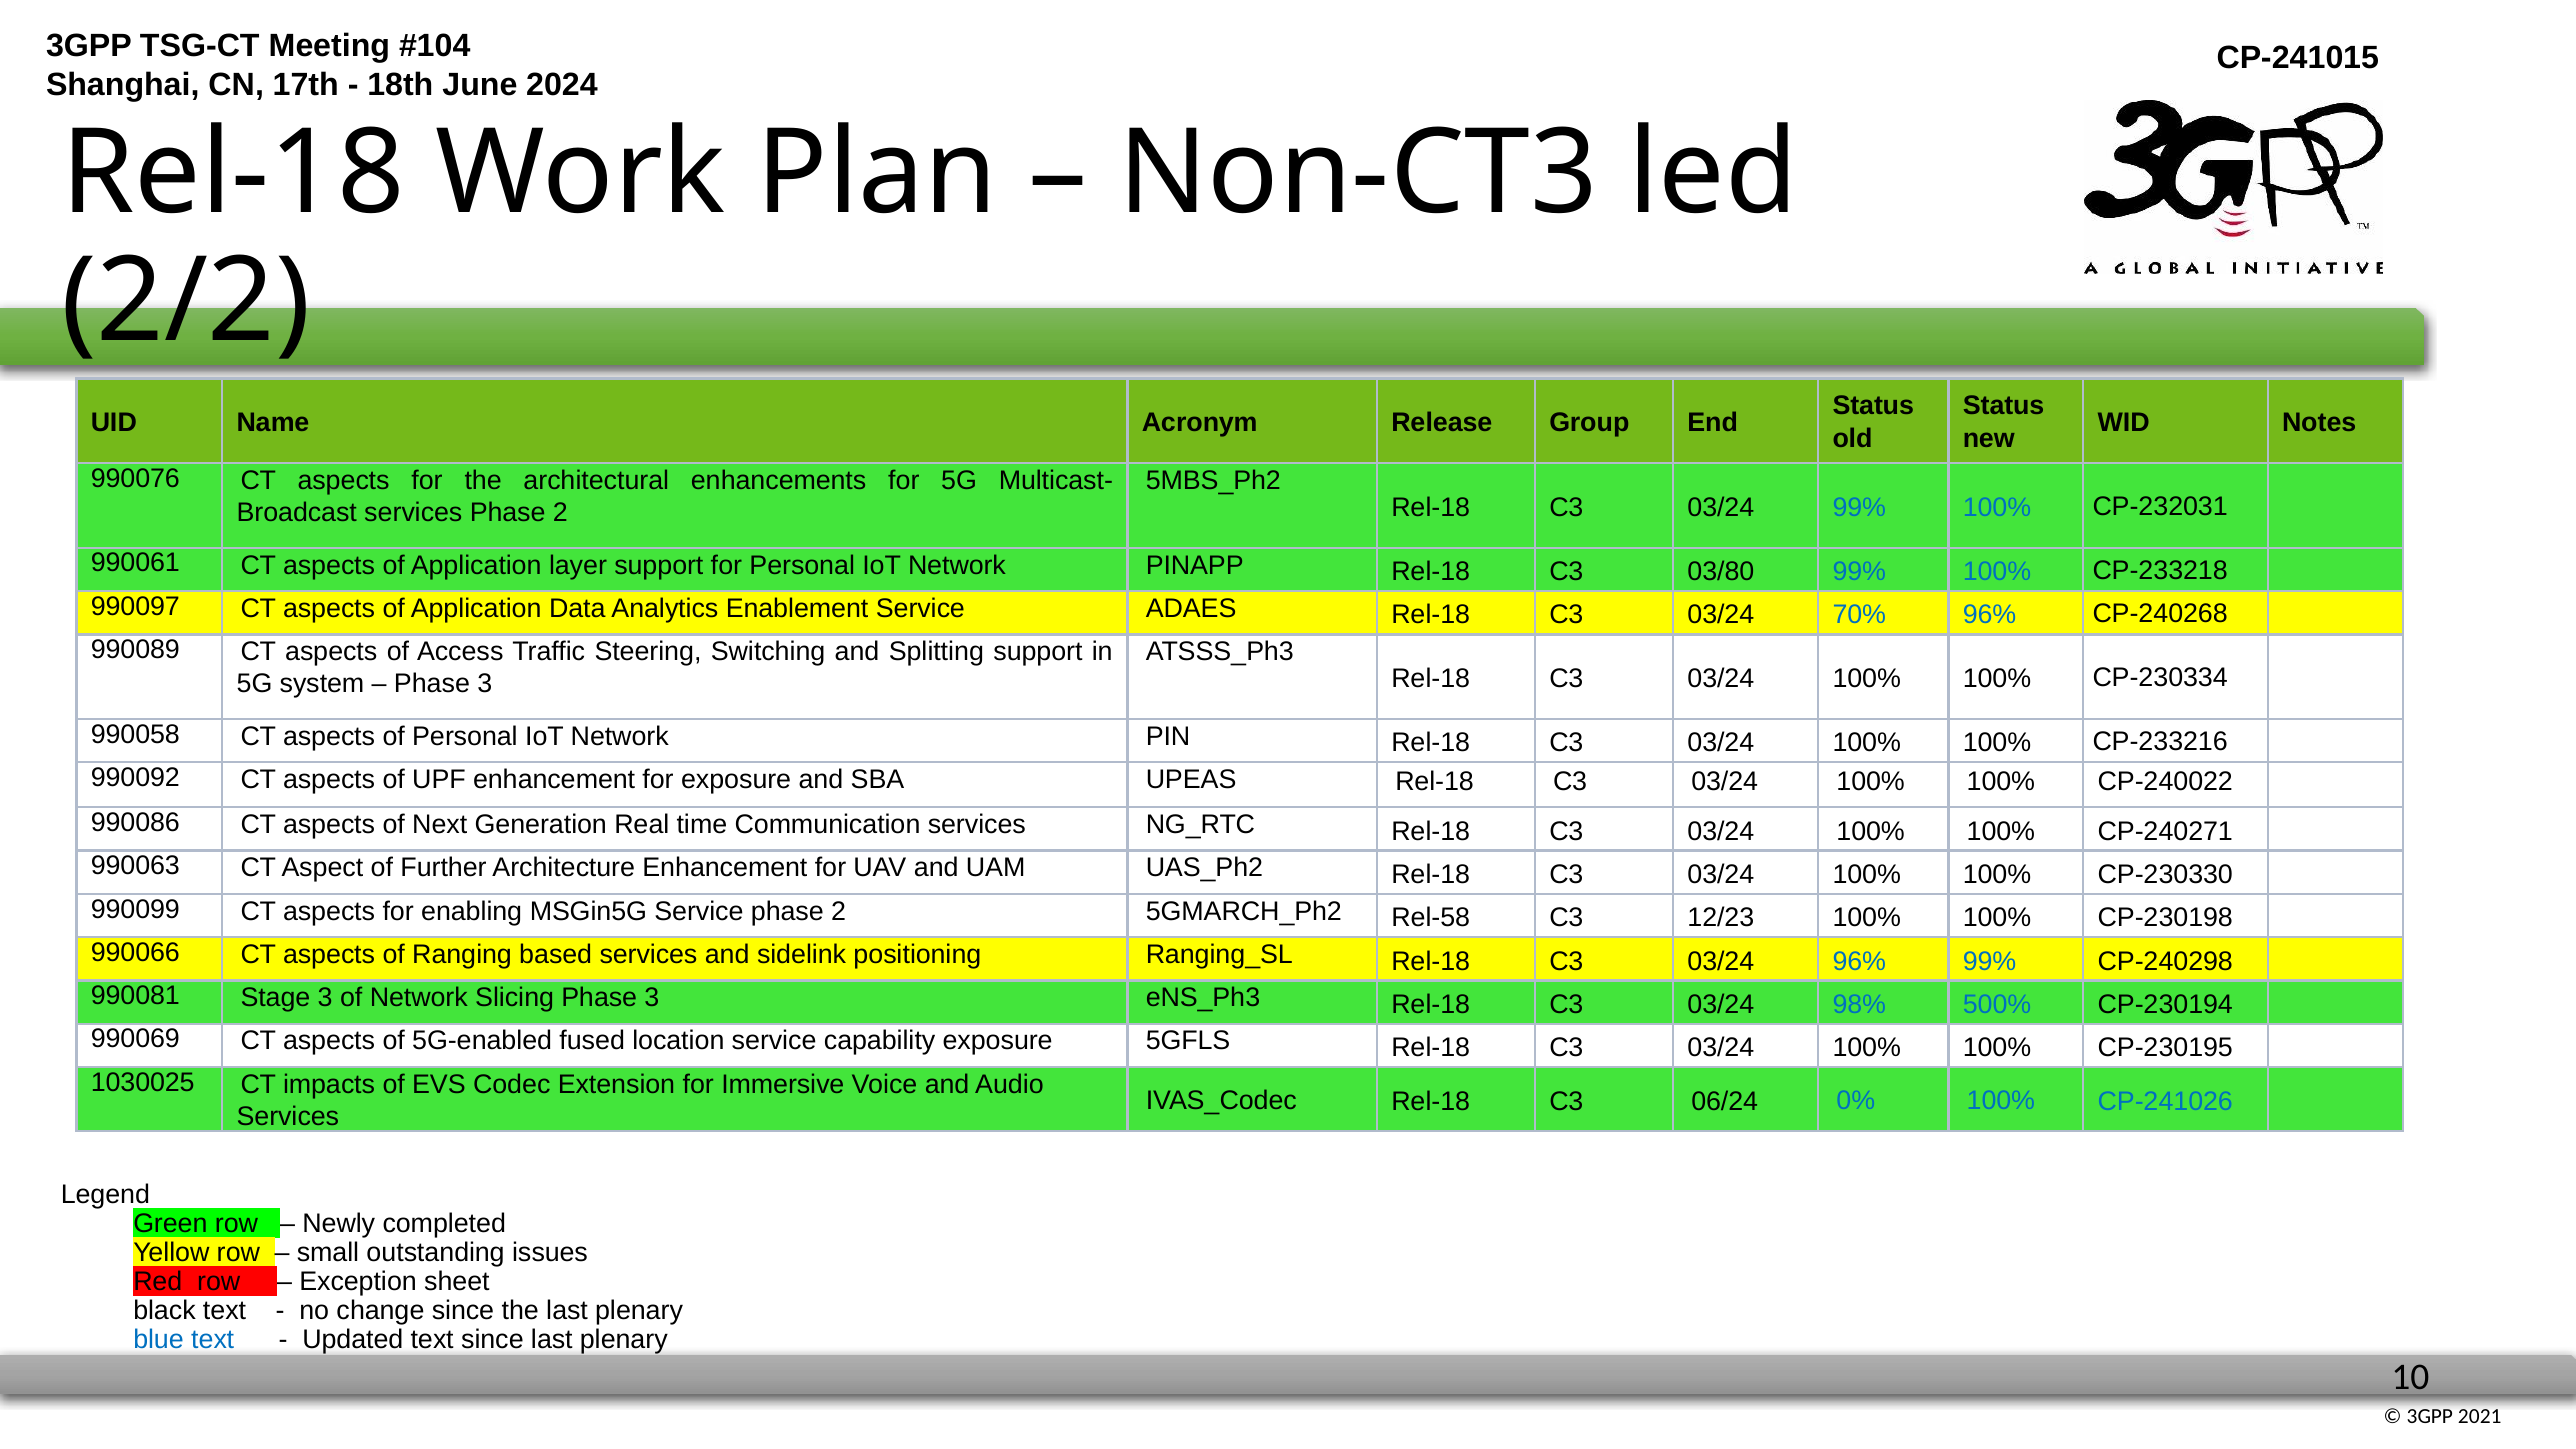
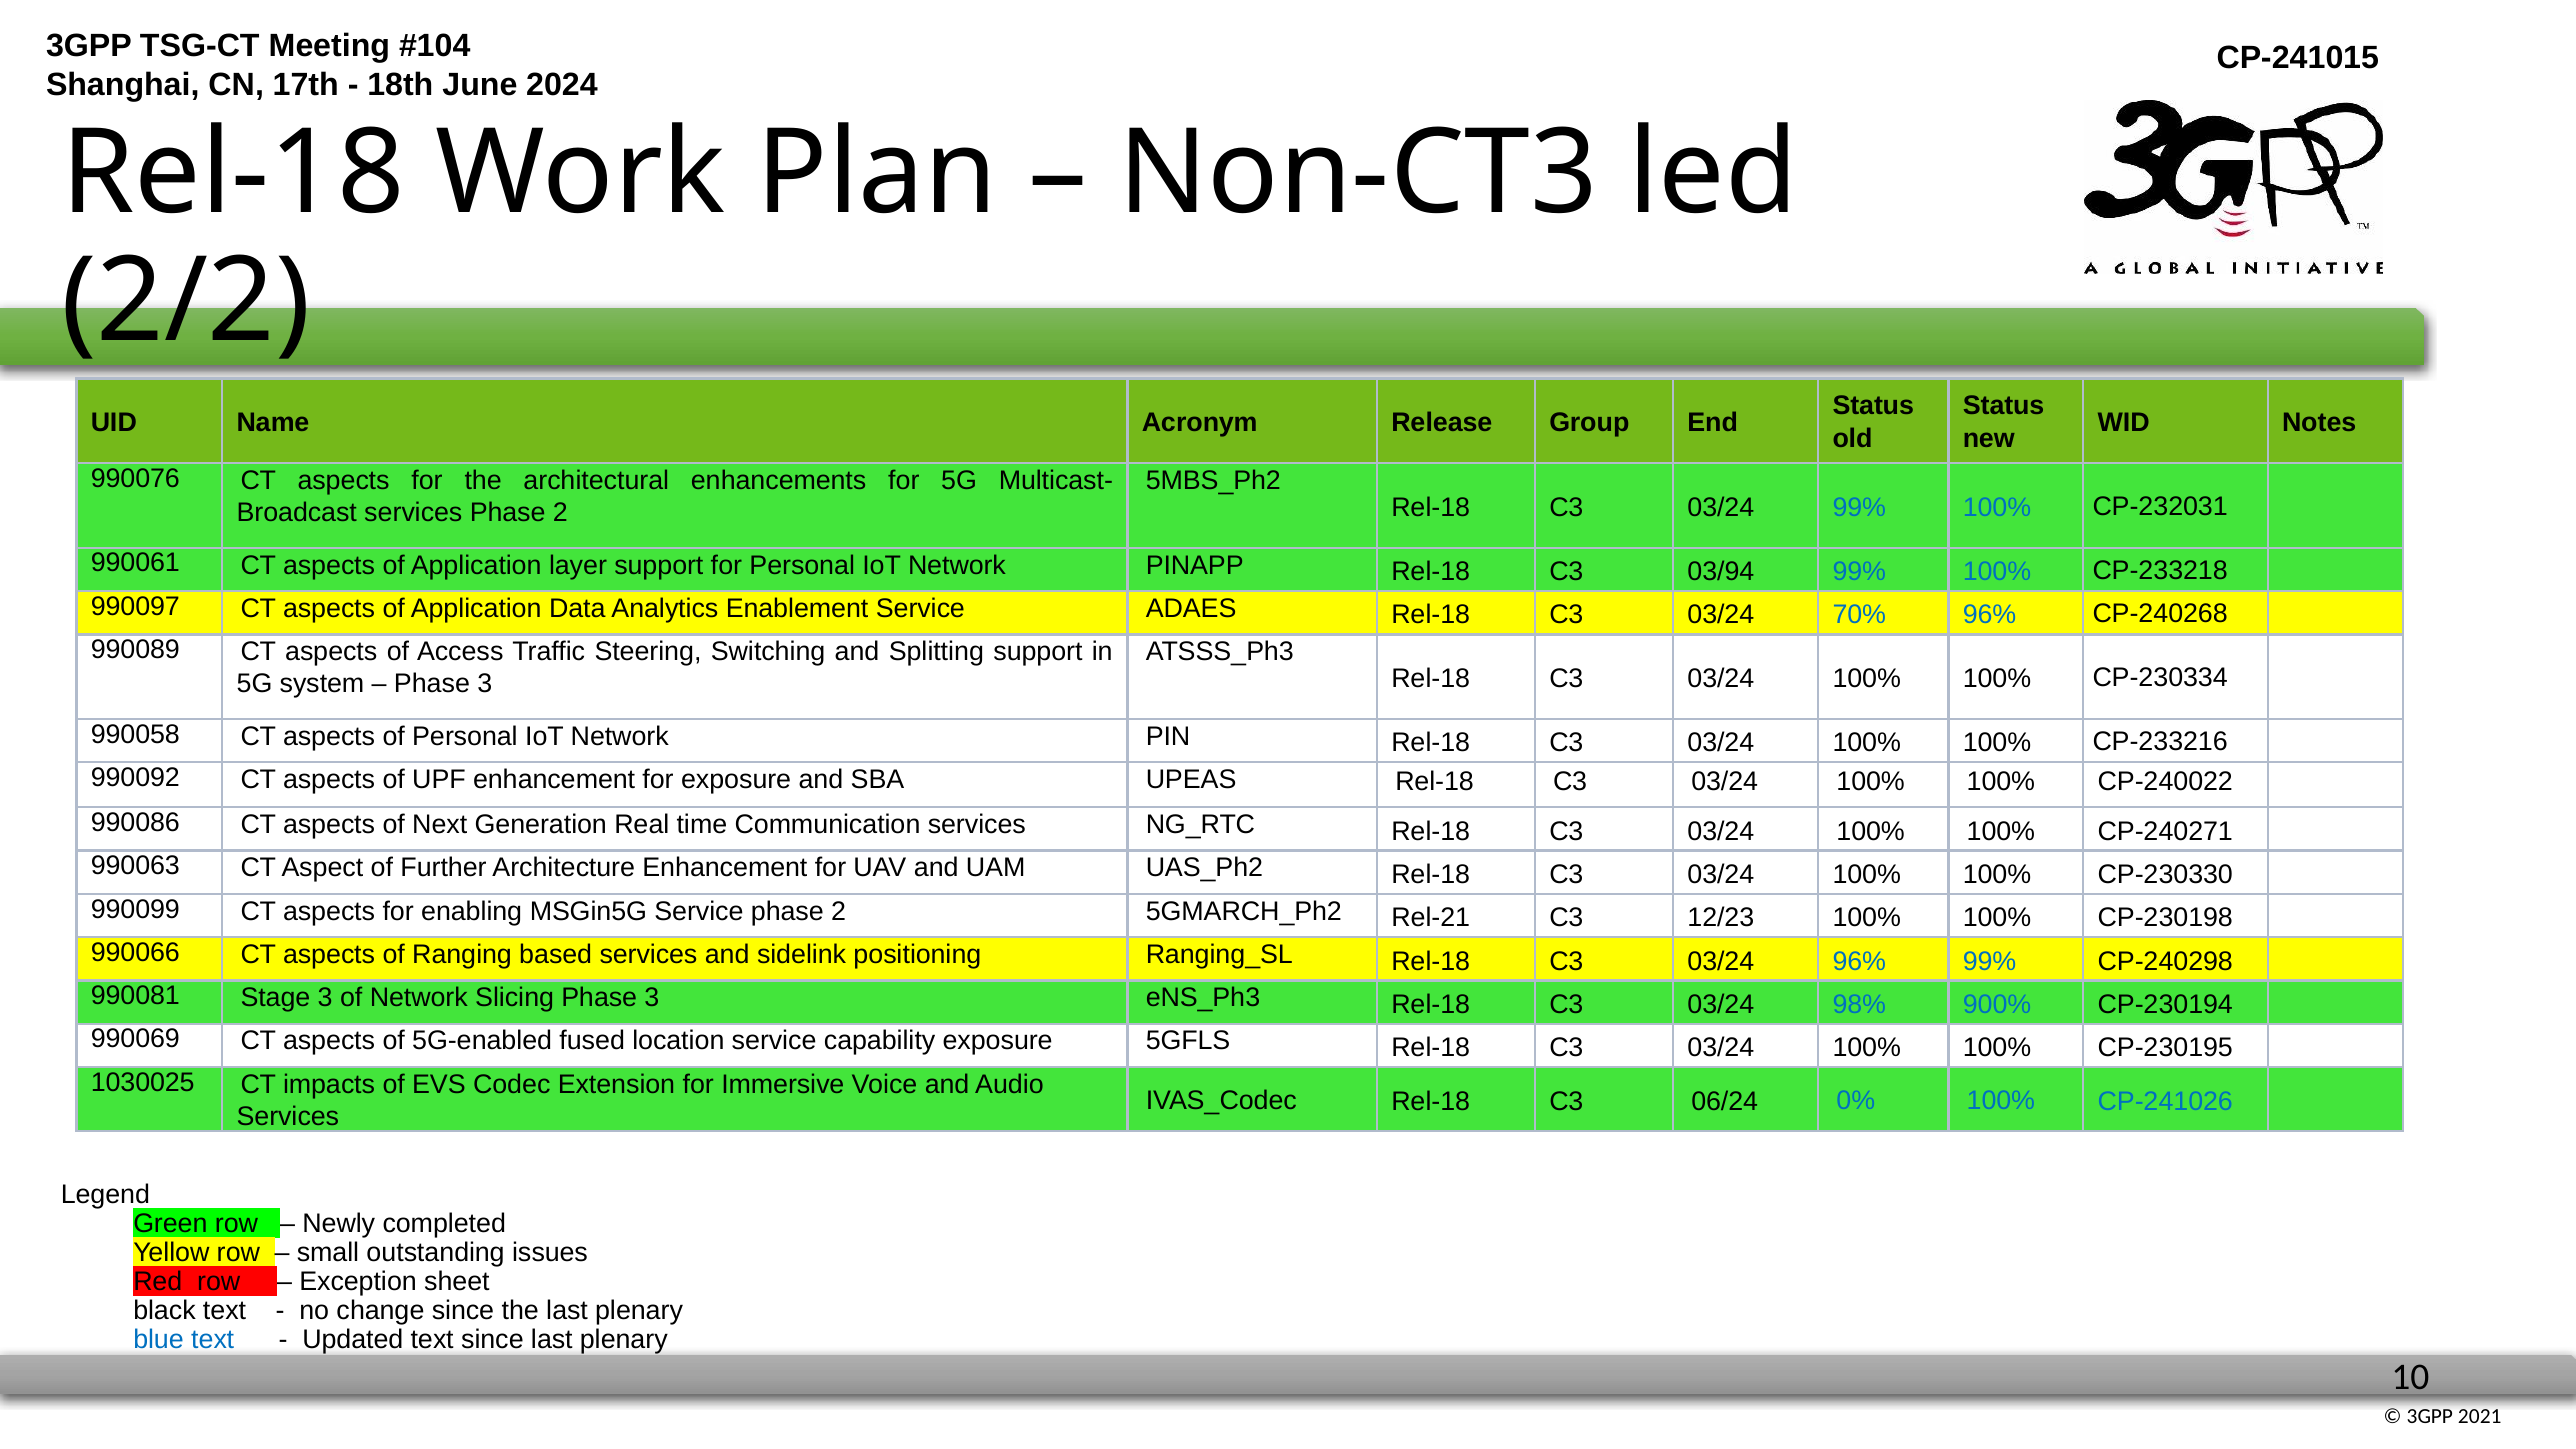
03/80: 03/80 -> 03/94
Rel-58: Rel-58 -> Rel-21
500%: 500% -> 900%
